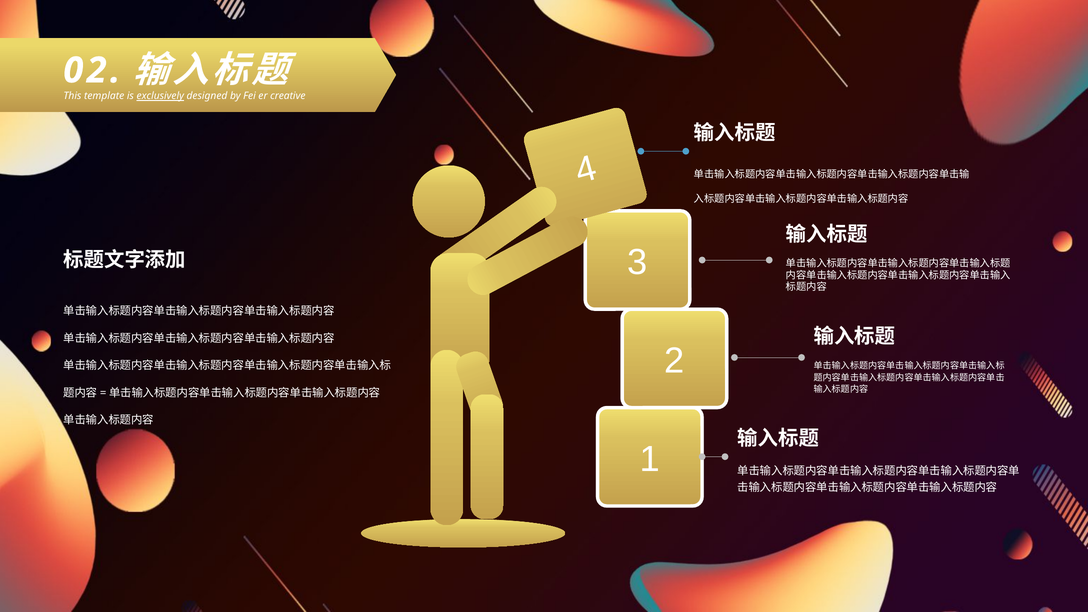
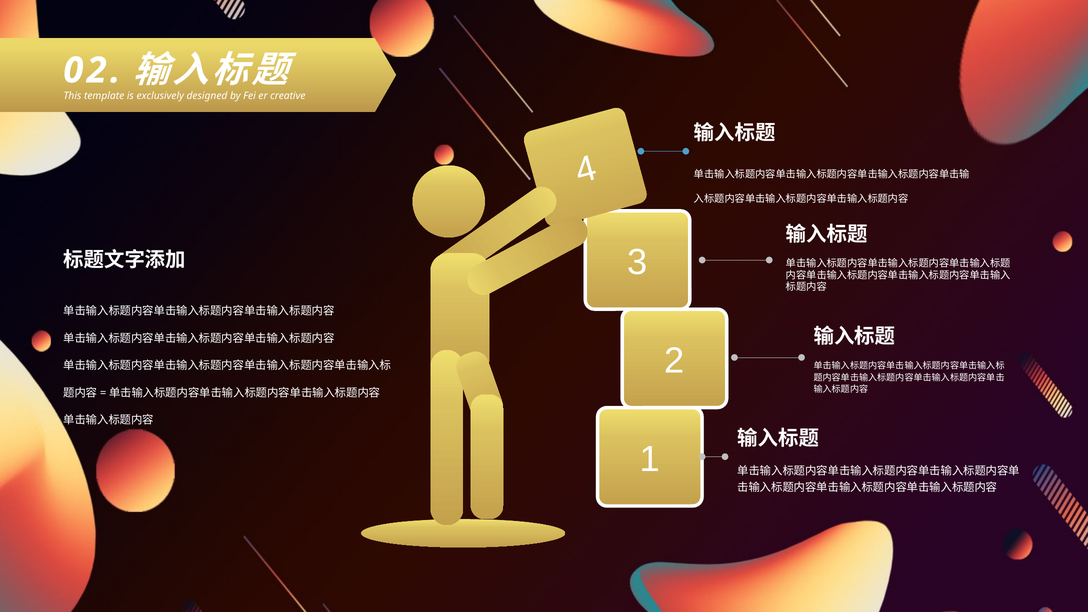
exclusively underline: present -> none
